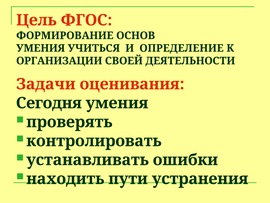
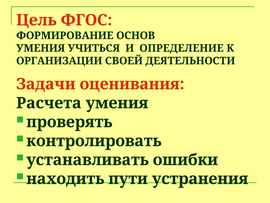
Сегодня: Сегодня -> Расчета
